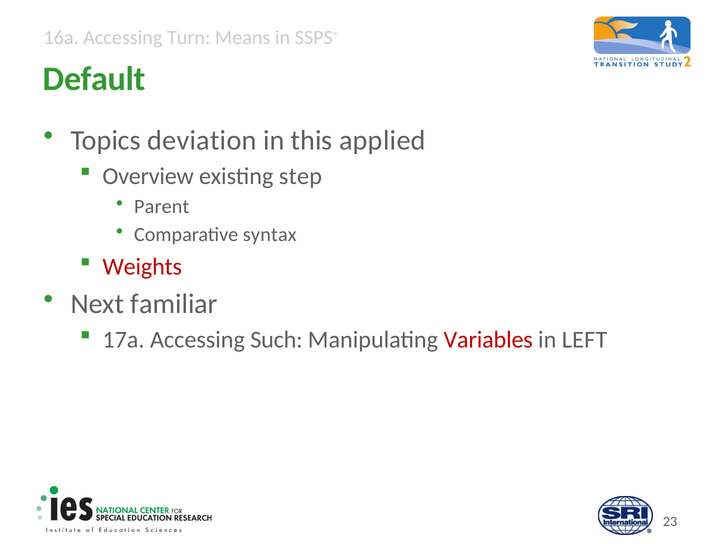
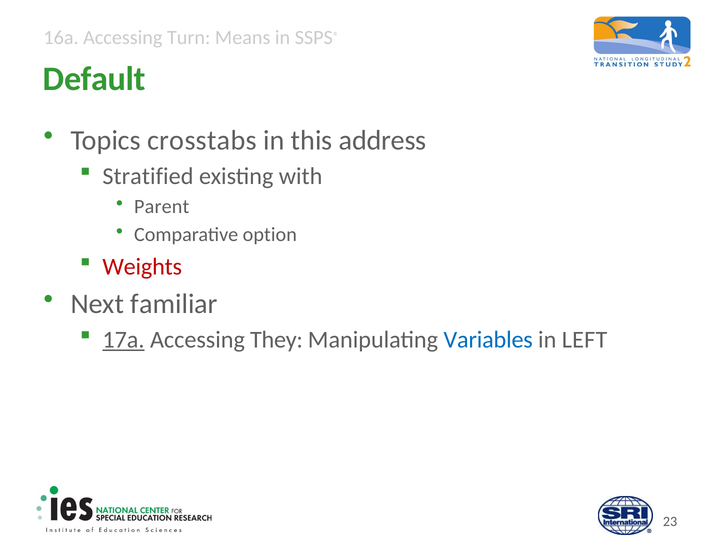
deviation: deviation -> crosstabs
applied: applied -> address
Overview: Overview -> Stratified
step: step -> with
syntax: syntax -> option
17a underline: none -> present
Such: Such -> They
Variables colour: red -> blue
